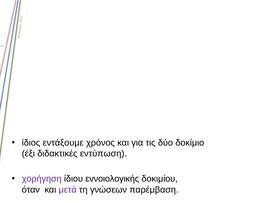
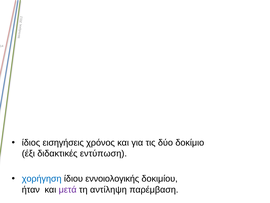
εντάξουμε: εντάξουμε -> εισηγήσεις
χορήγηση colour: purple -> blue
όταν: όταν -> ήταν
γνώσεων: γνώσεων -> αντίληψη
